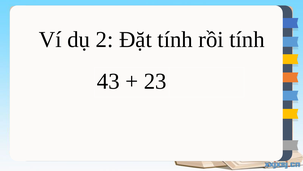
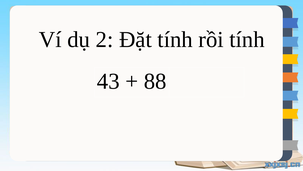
23: 23 -> 88
